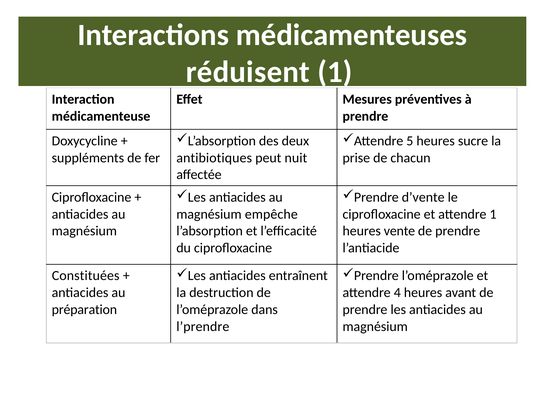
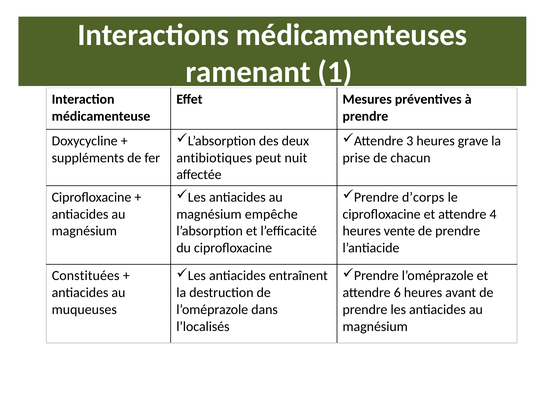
réduisent: réduisent -> ramenant
5: 5 -> 3
sucre: sucre -> grave
d’vente: d’vente -> d’corps
attendre 1: 1 -> 4
4: 4 -> 6
préparation: préparation -> muqueuses
l’prendre: l’prendre -> l’localisés
